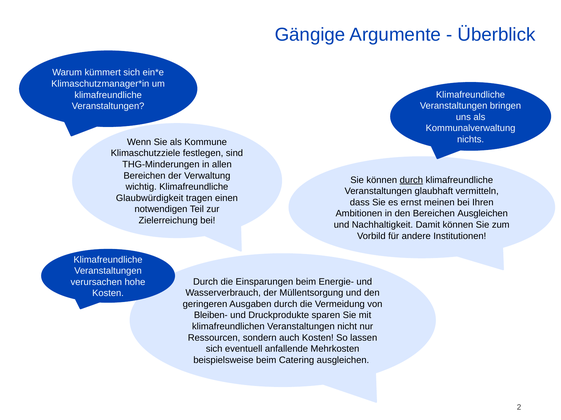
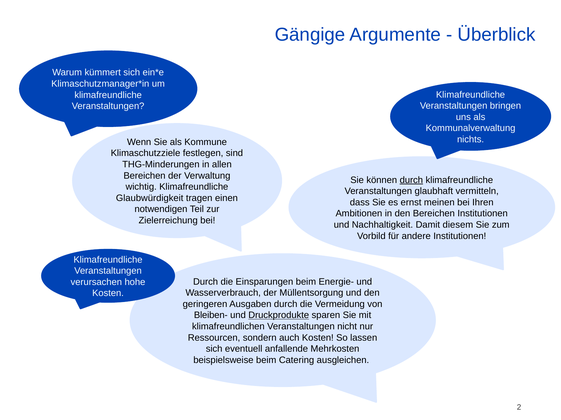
Bereichen Ausgleichen: Ausgleichen -> Institutionen
Damit können: können -> diesem
Druckprodukte underline: none -> present
